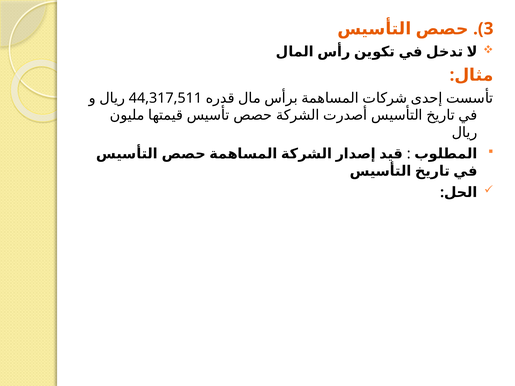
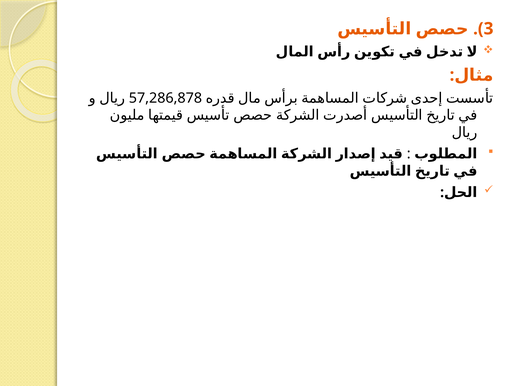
44,317,511: 44,317,511 -> 57,286,878
